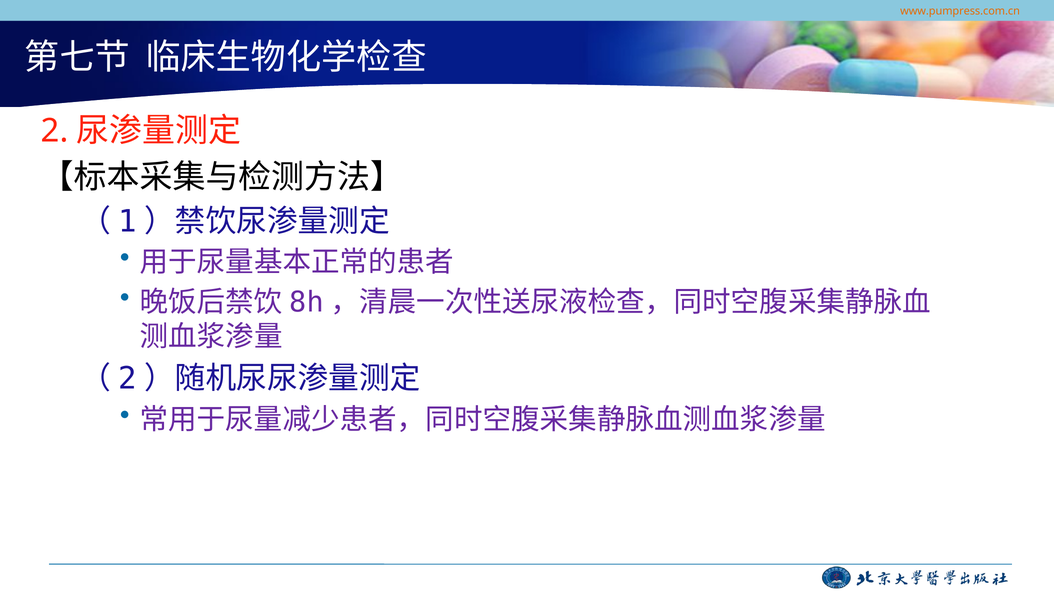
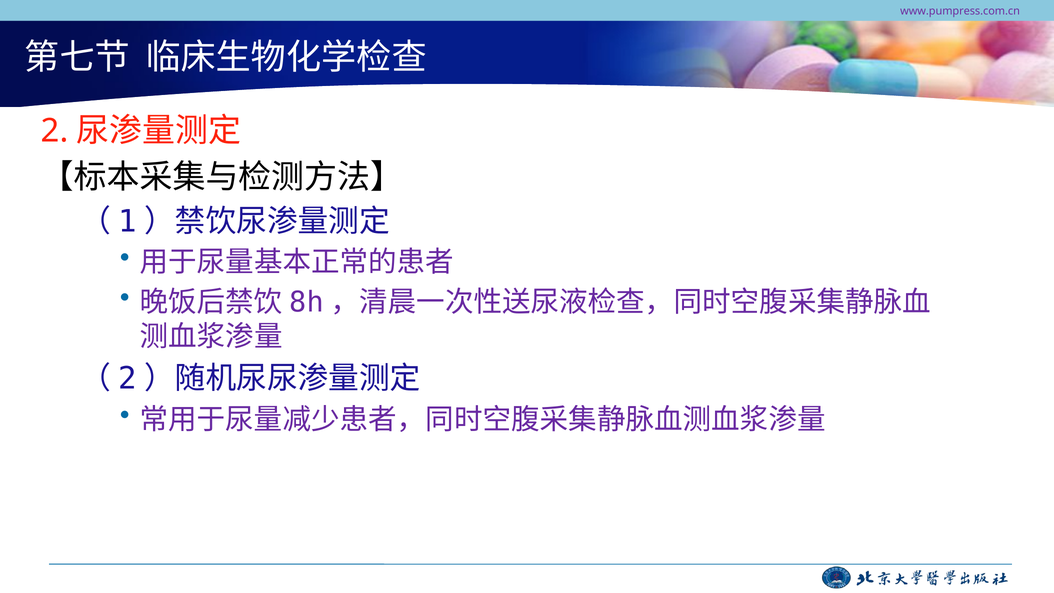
www.pumpress.com.cn colour: orange -> purple
